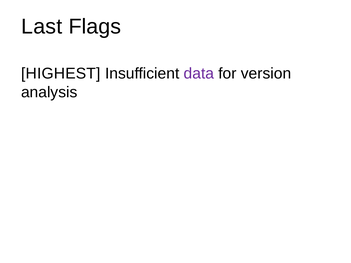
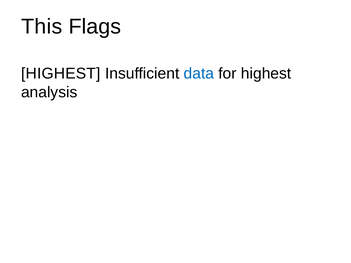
Last: Last -> This
data colour: purple -> blue
for version: version -> highest
